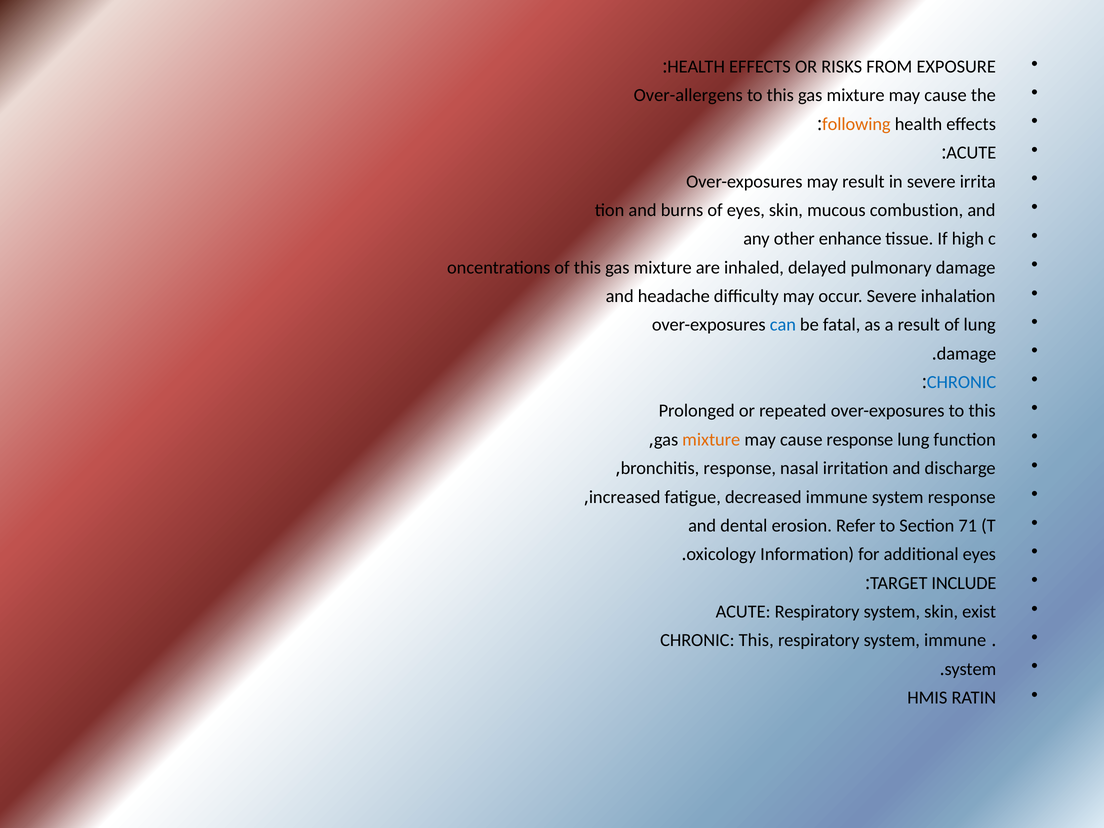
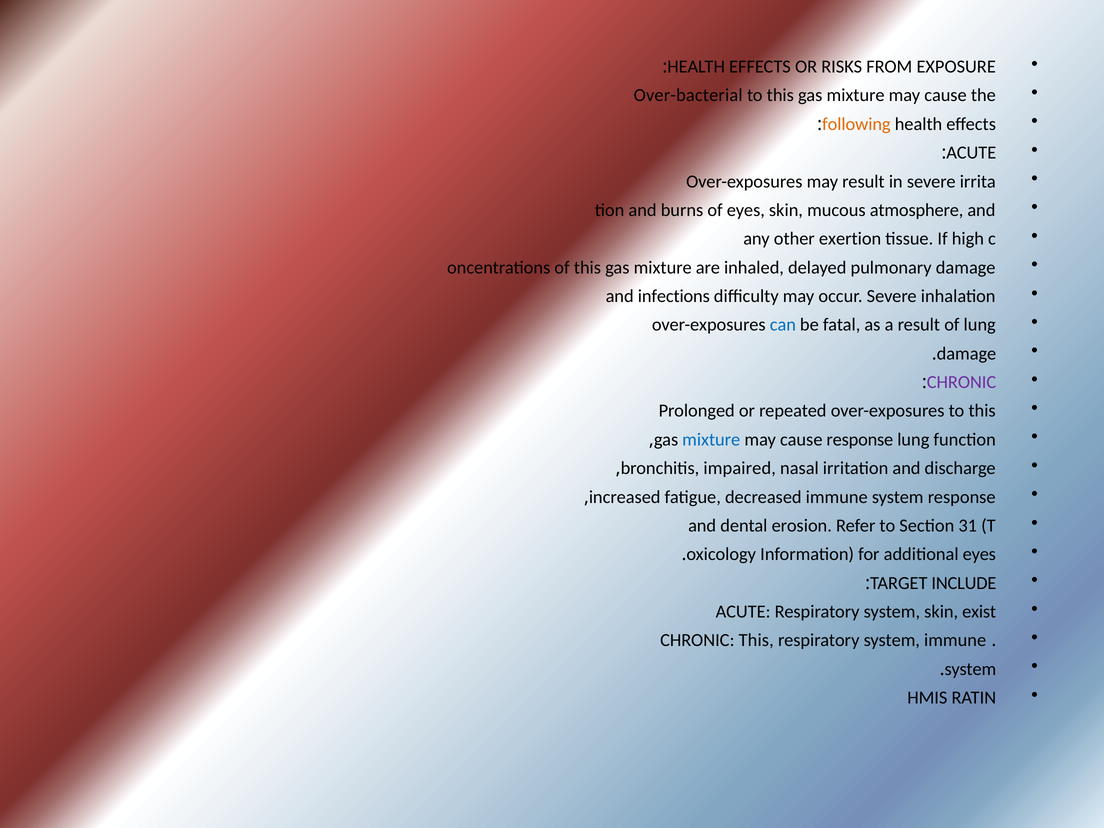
Over-allergens: Over-allergens -> Over-bacterial
combustion: combustion -> atmosphere
enhance: enhance -> exertion
headache: headache -> infections
CHRONIC at (961, 382) colour: blue -> purple
mixture at (711, 440) colour: orange -> blue
bronchitis response: response -> impaired
71: 71 -> 31
